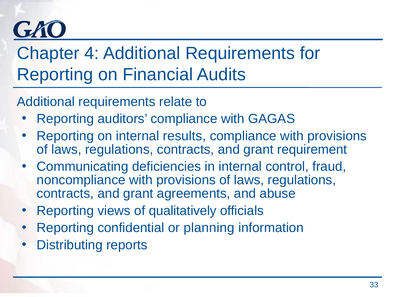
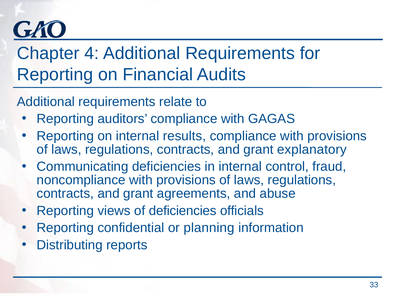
requirement: requirement -> explanatory
of qualitatively: qualitatively -> deficiencies
